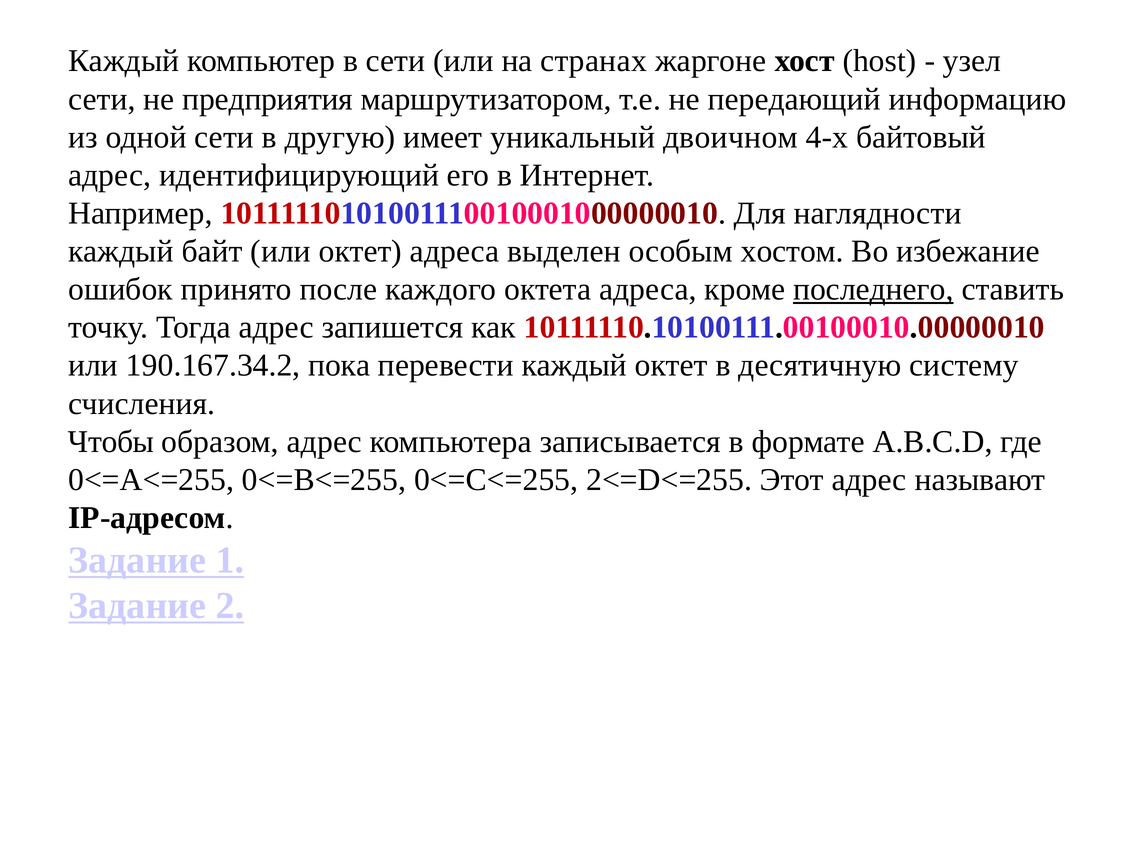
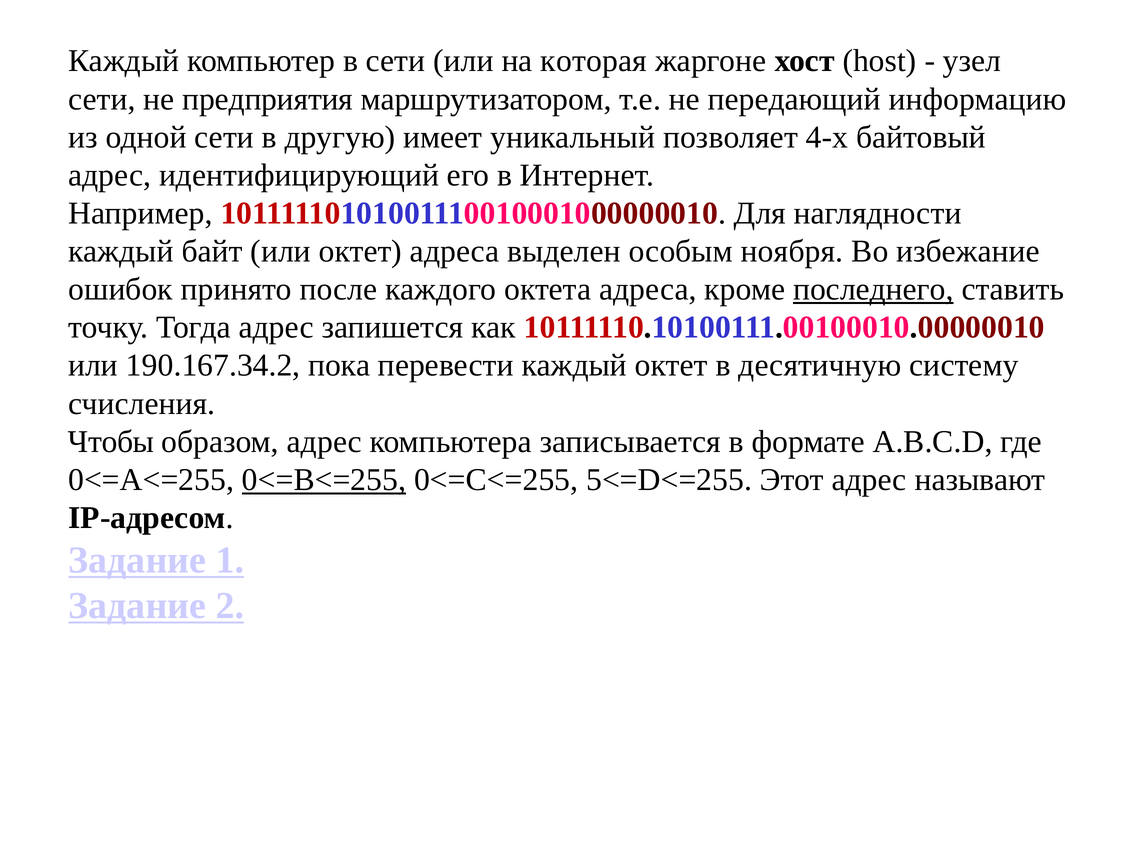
странах: странах -> которая
двоичном: двоичном -> позволяет
хостом: хостом -> ноября
0<=B<=255 underline: none -> present
2<=D<=255: 2<=D<=255 -> 5<=D<=255
